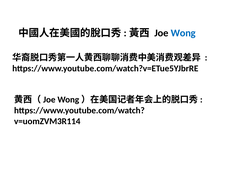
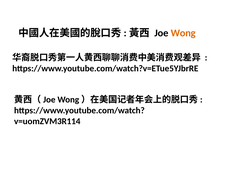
Wong colour: blue -> orange
